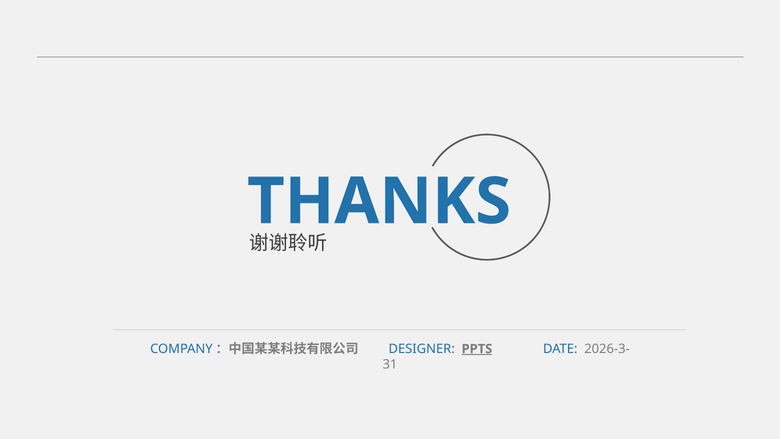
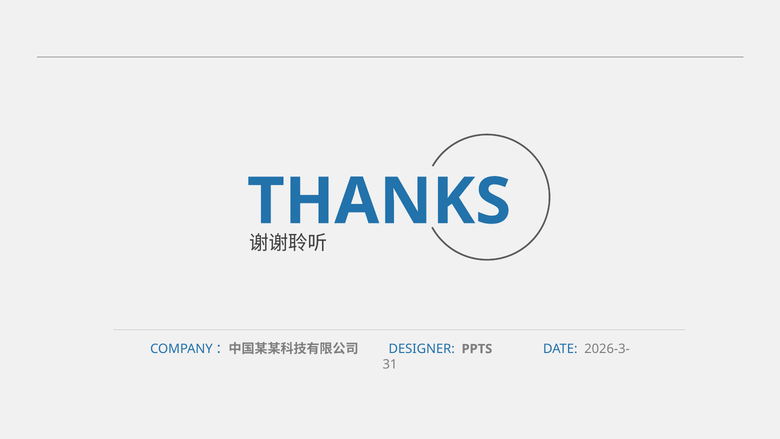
PPTS underline: present -> none
